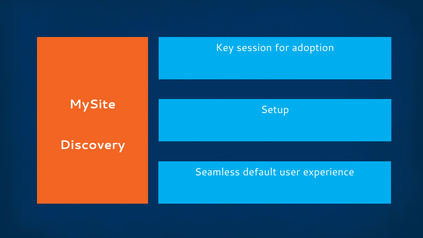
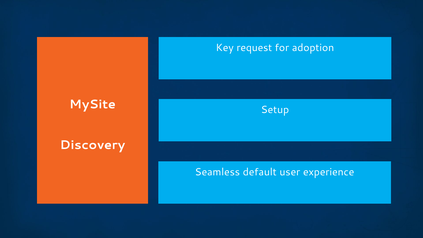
session: session -> request
